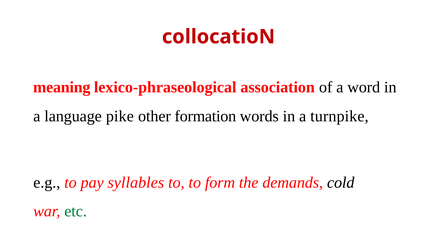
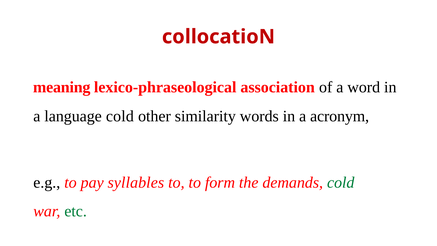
language pike: pike -> cold
formation: formation -> similarity
turnpike: turnpike -> acronym
cold at (341, 182) colour: black -> green
